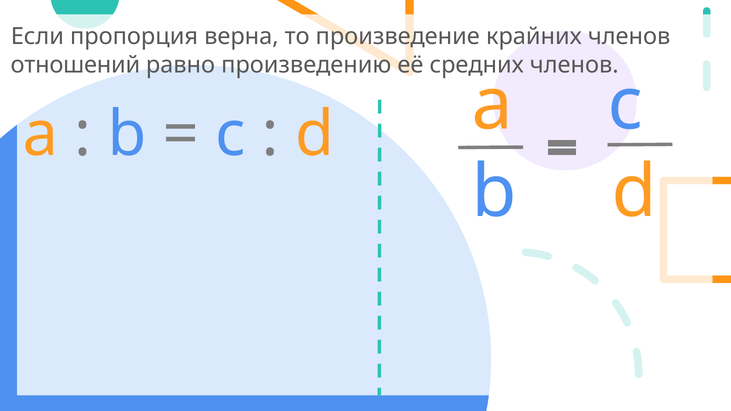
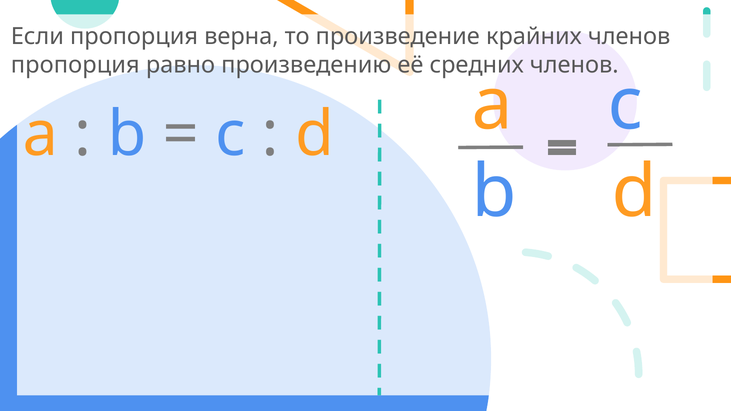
отношений at (75, 65): отношений -> пропорция
